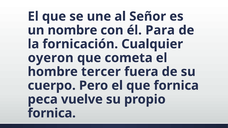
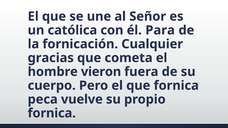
nombre: nombre -> católica
oyeron: oyeron -> gracias
tercer: tercer -> vieron
